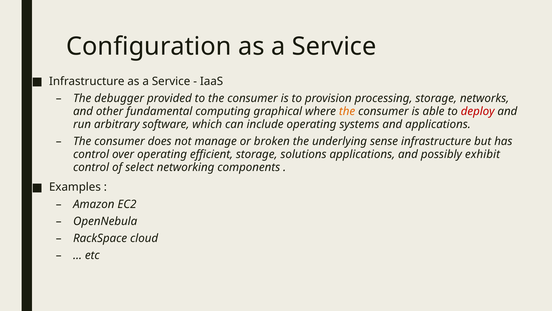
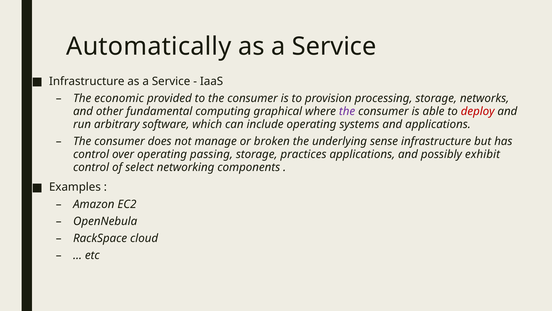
Configuration: Configuration -> Automatically
debugger: debugger -> economic
the at (347, 111) colour: orange -> purple
efficient: efficient -> passing
solutions: solutions -> practices
